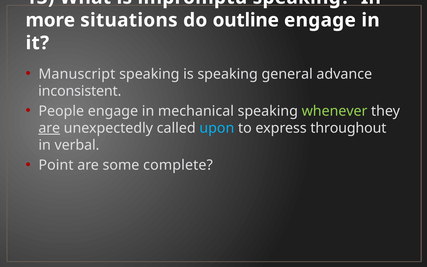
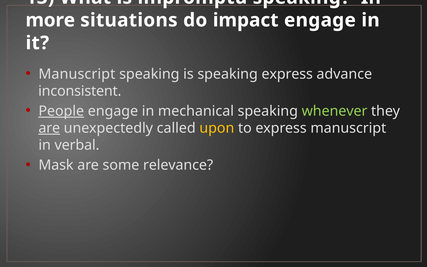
outline: outline -> impact
speaking general: general -> express
People underline: none -> present
upon colour: light blue -> yellow
express throughout: throughout -> manuscript
Point: Point -> Mask
complete: complete -> relevance
